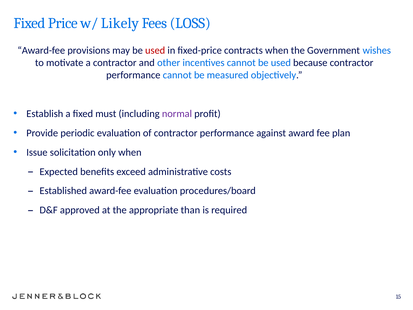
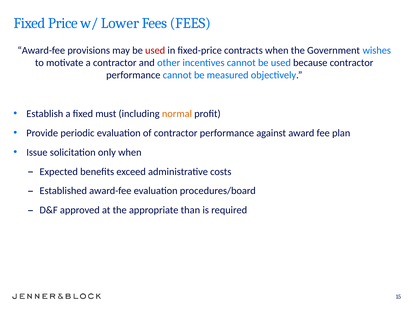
Likely: Likely -> Lower
Fees LOSS: LOSS -> FEES
normal colour: purple -> orange
